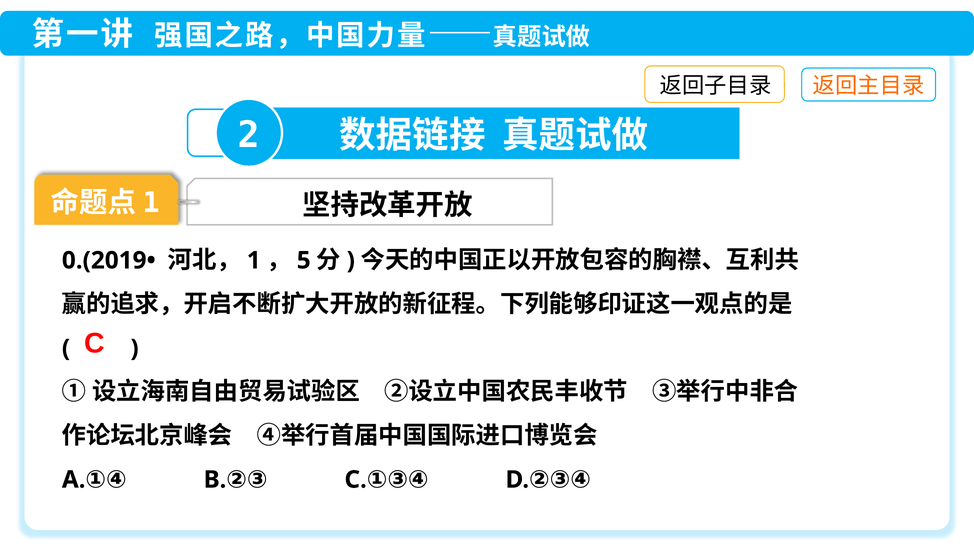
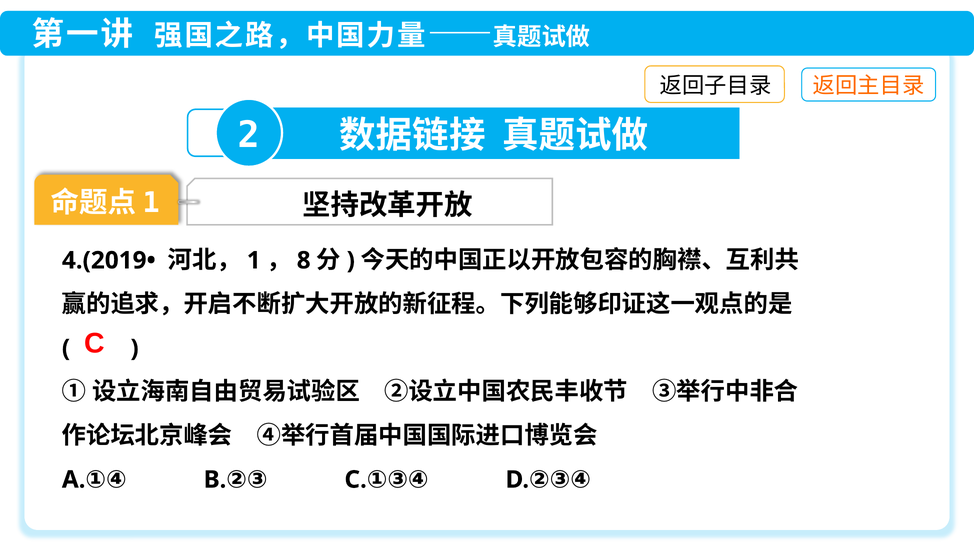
0.(2019•: 0.(2019• -> 4.(2019•
5: 5 -> 8
